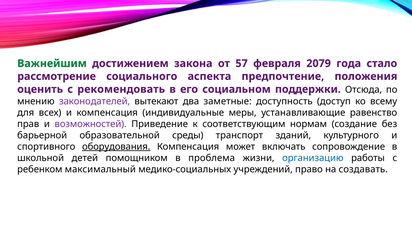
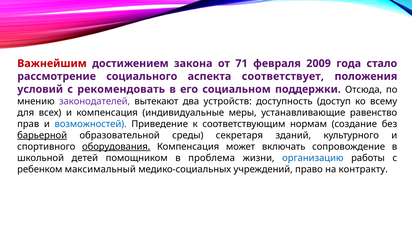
Важнейшим colour: green -> red
57: 57 -> 71
2079: 2079 -> 2009
предпочтение: предпочтение -> соответствует
оценить: оценить -> условий
заметные: заметные -> устройств
возможностей colour: purple -> blue
барьерной underline: none -> present
транспорт: транспорт -> секретаря
создавать: создавать -> контракту
